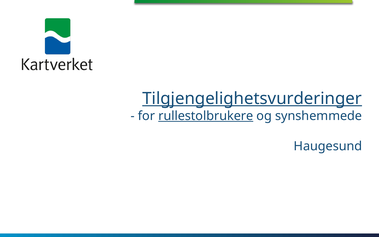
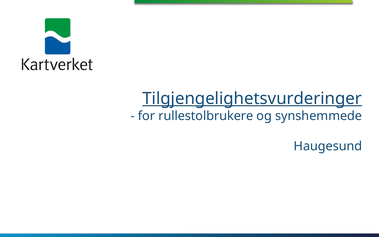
rullestolbrukere underline: present -> none
